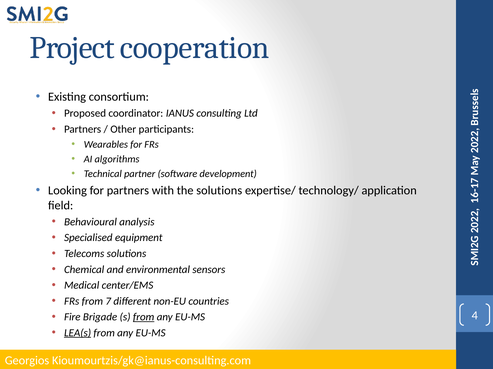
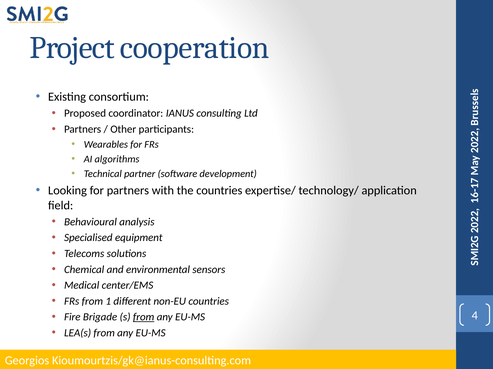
the solutions: solutions -> countries
from 7: 7 -> 1
LEA(s underline: present -> none
